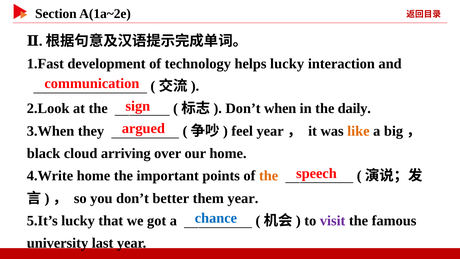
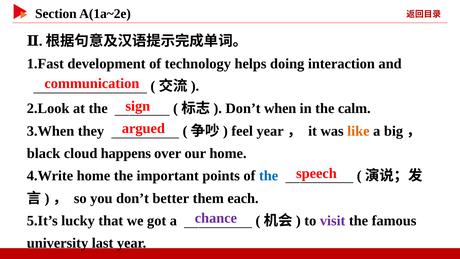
helps lucky: lucky -> doing
daily: daily -> calm
arriving: arriving -> happens
the at (269, 176) colour: orange -> blue
them year: year -> each
chance colour: blue -> purple
